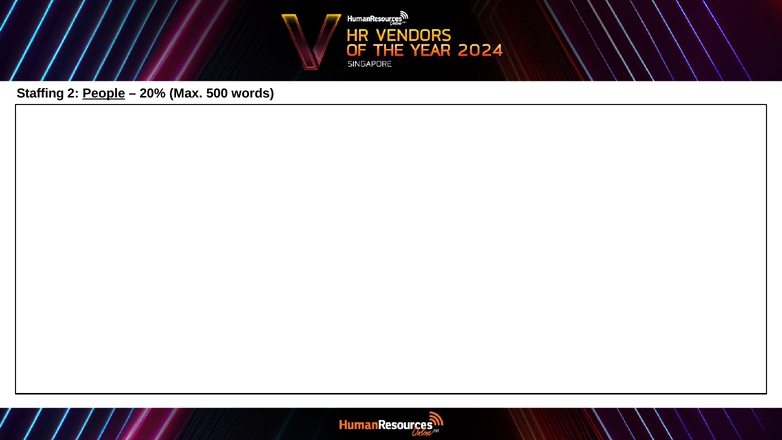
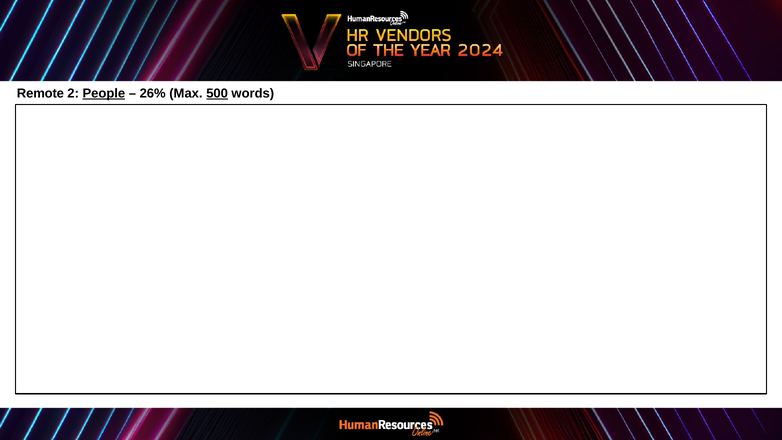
Staffing: Staffing -> Remote
20%: 20% -> 26%
500 underline: none -> present
